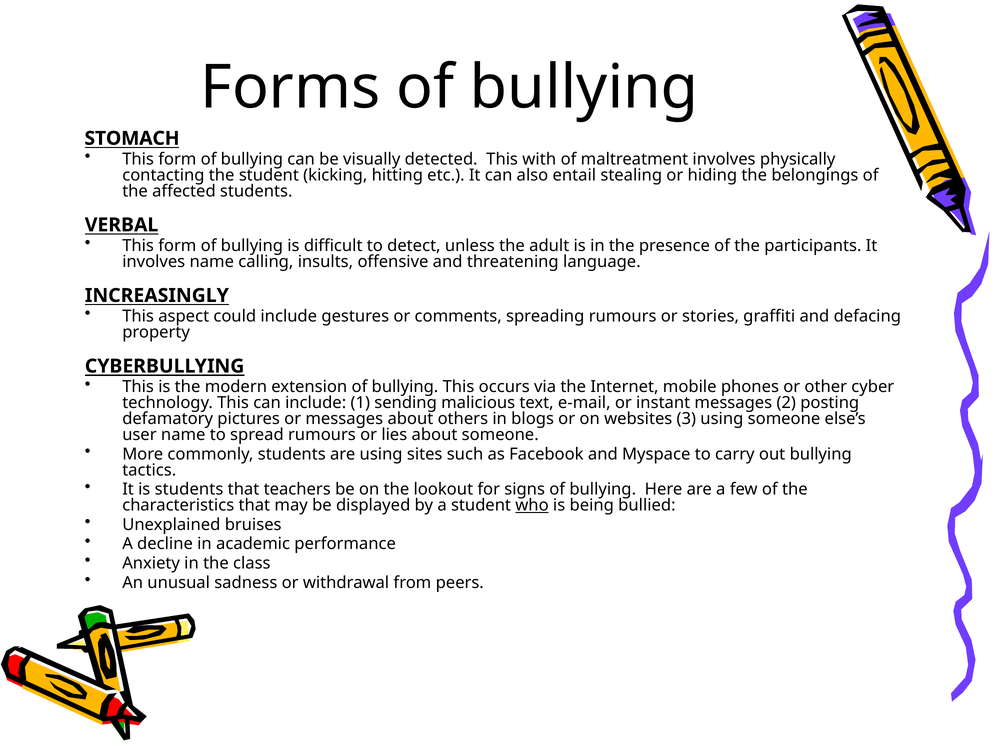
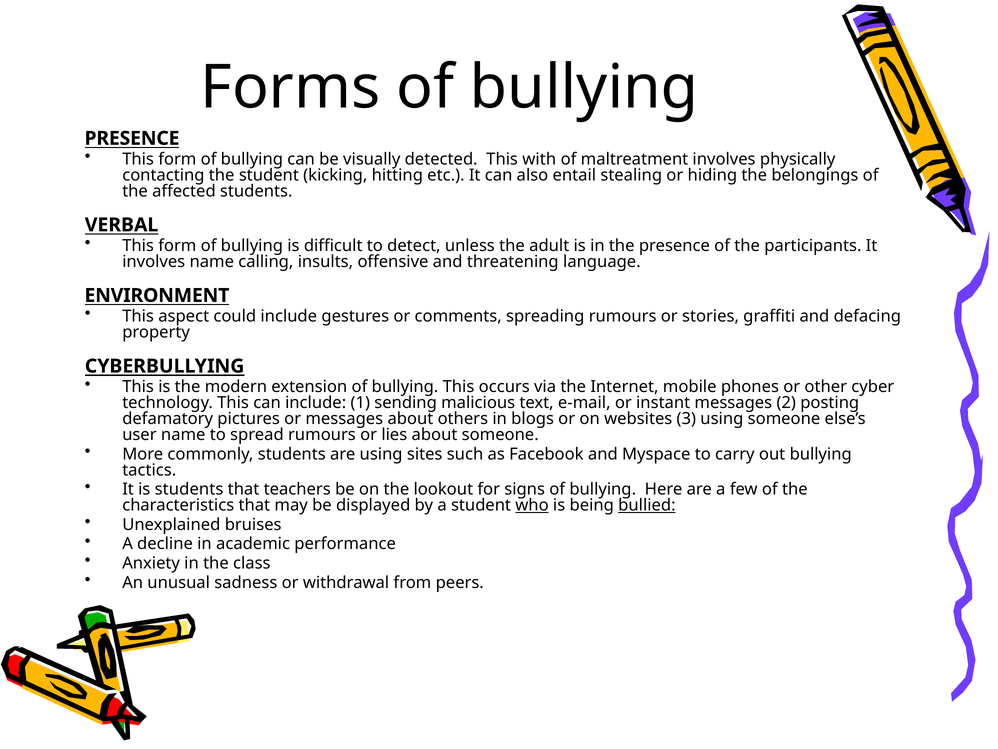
STOMACH at (132, 138): STOMACH -> PRESENCE
INCREASINGLY: INCREASINGLY -> ENVIRONMENT
bullied underline: none -> present
